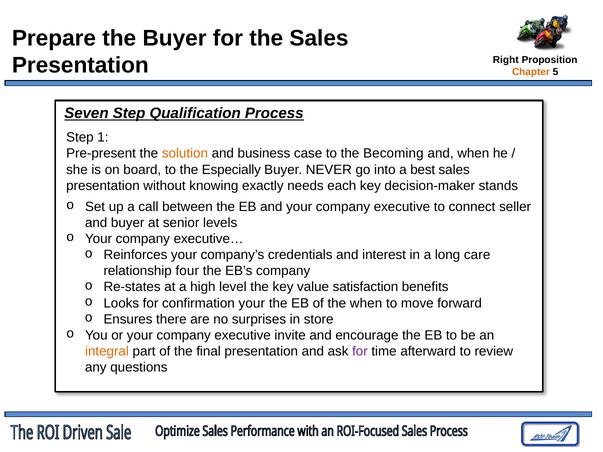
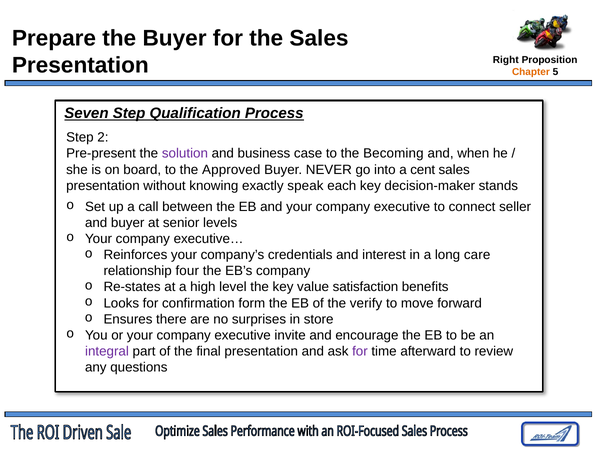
1: 1 -> 2
solution colour: orange -> purple
Especially: Especially -> Approved
best: best -> cent
needs: needs -> speak
confirmation your: your -> form
the when: when -> verify
integral colour: orange -> purple
